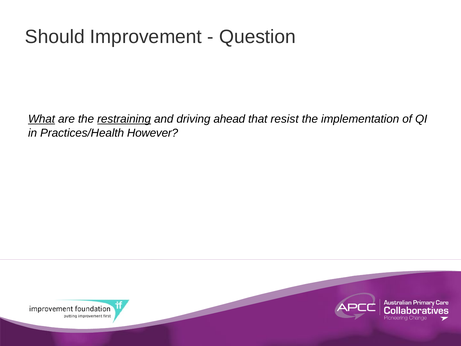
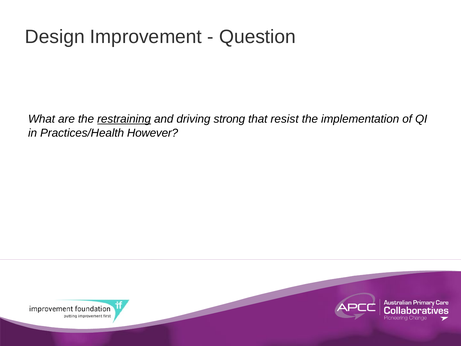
Should: Should -> Design
What underline: present -> none
ahead: ahead -> strong
